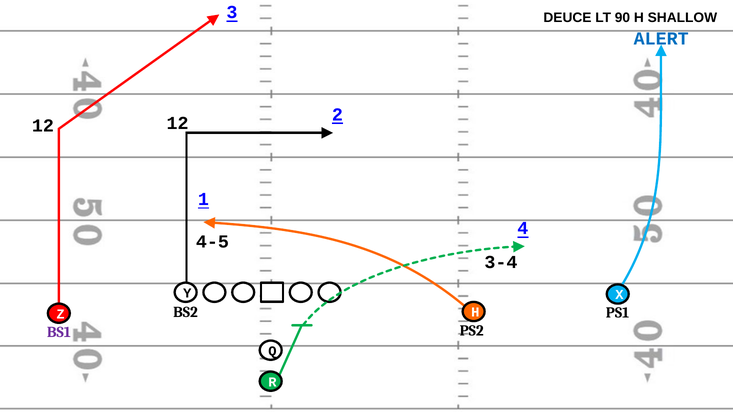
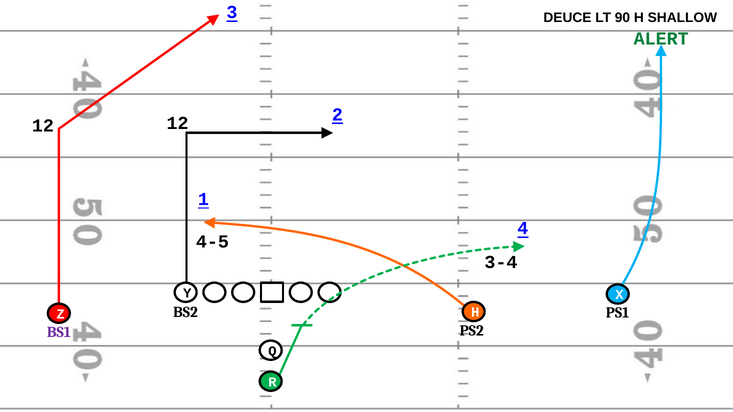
ALERT colour: blue -> green
